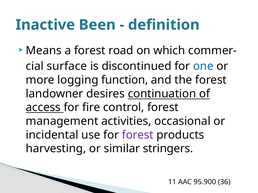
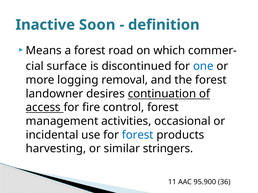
Been: Been -> Soon
function: function -> removal
forest at (138, 135) colour: purple -> blue
